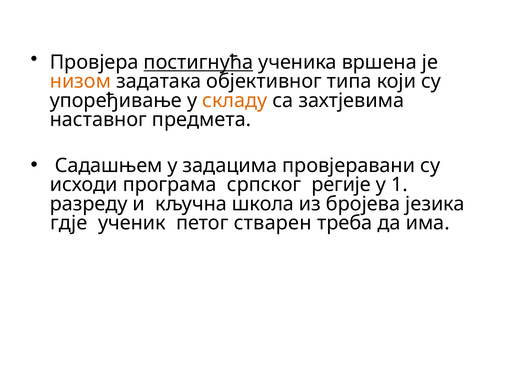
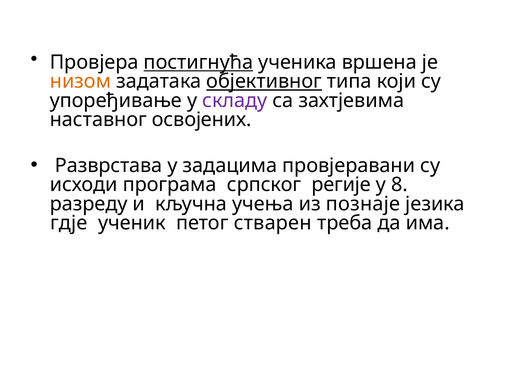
објективног underline: none -> present
складу colour: orange -> purple
предмета: предмета -> освојених
Садашњем: Садашњем -> Разврстава
1: 1 -> 8
школа: школа -> учења
бројева: бројева -> познаје
